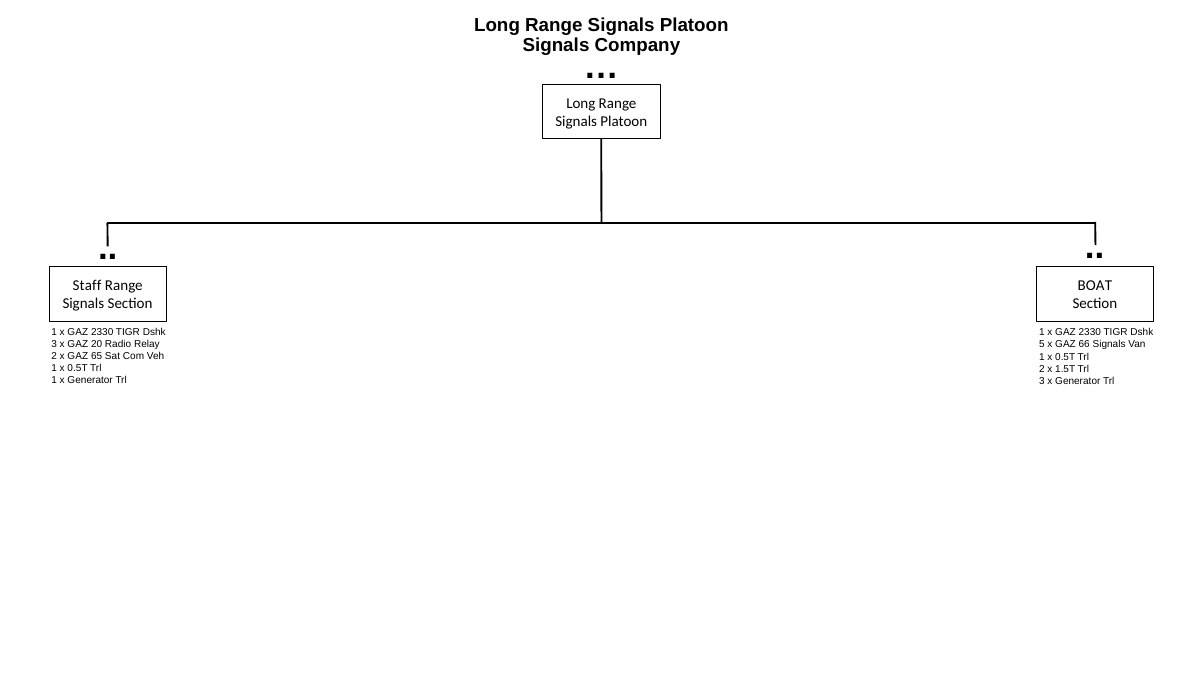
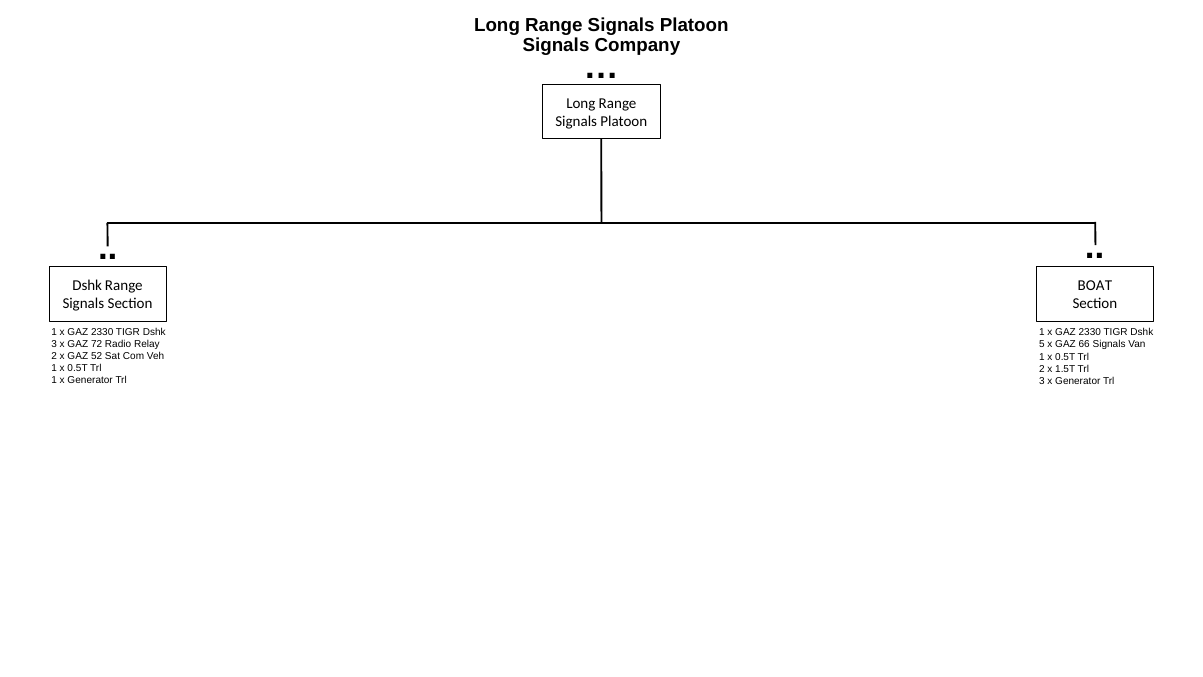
Staff at (87, 286): Staff -> Dshk
20: 20 -> 72
65: 65 -> 52
